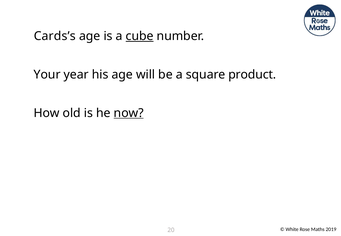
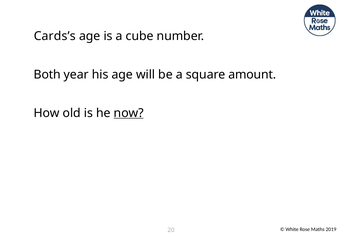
cube underline: present -> none
Your: Your -> Both
product: product -> amount
